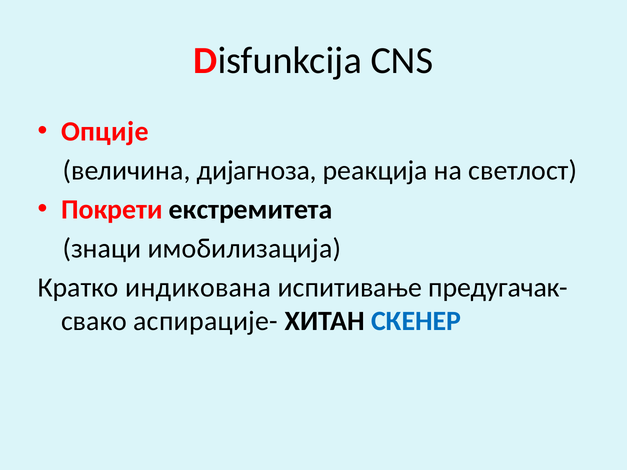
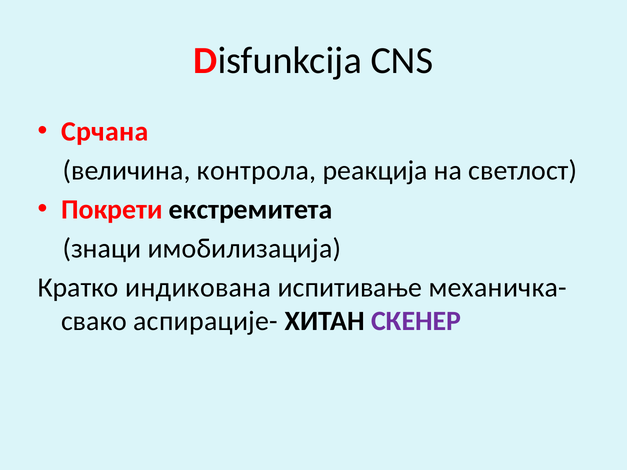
Опције: Опције -> Срчана
дијагноза: дијагноза -> контрола
предугачак-: предугачак- -> механичка-
СКЕНЕР colour: blue -> purple
